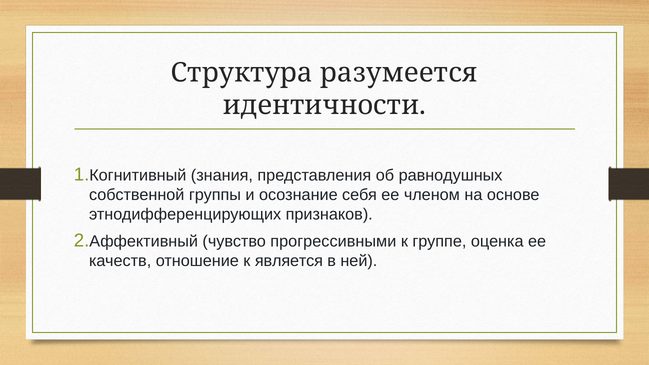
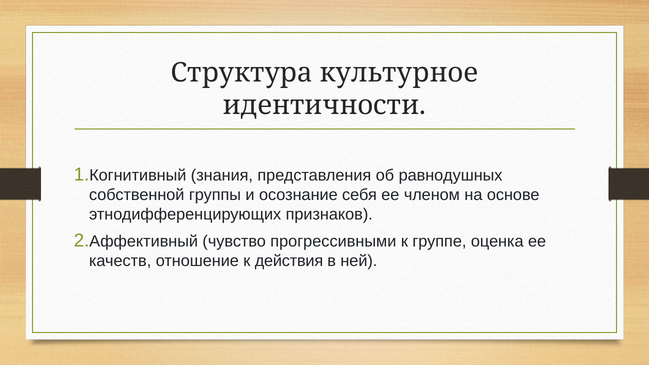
разумеется: разумеется -> культурное
является: является -> действия
